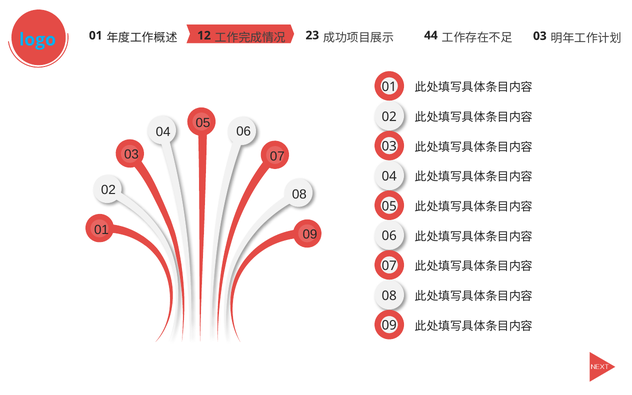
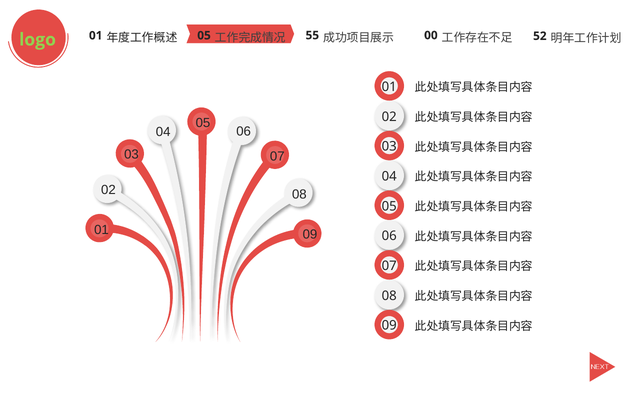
logo colour: light blue -> light green
12 at (204, 36): 12 -> 05
23: 23 -> 55
44: 44 -> 00
03 at (540, 36): 03 -> 52
